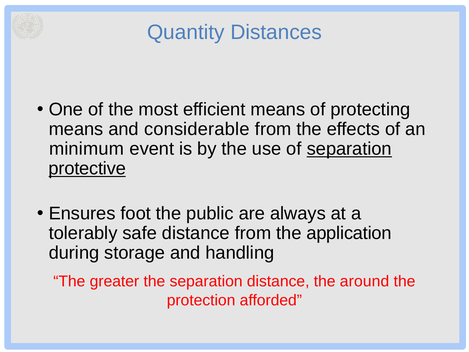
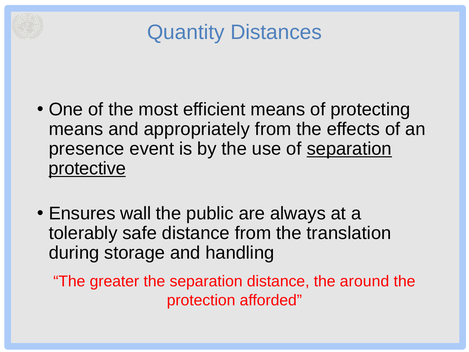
considerable: considerable -> appropriately
minimum: minimum -> presence
foot: foot -> wall
application: application -> translation
